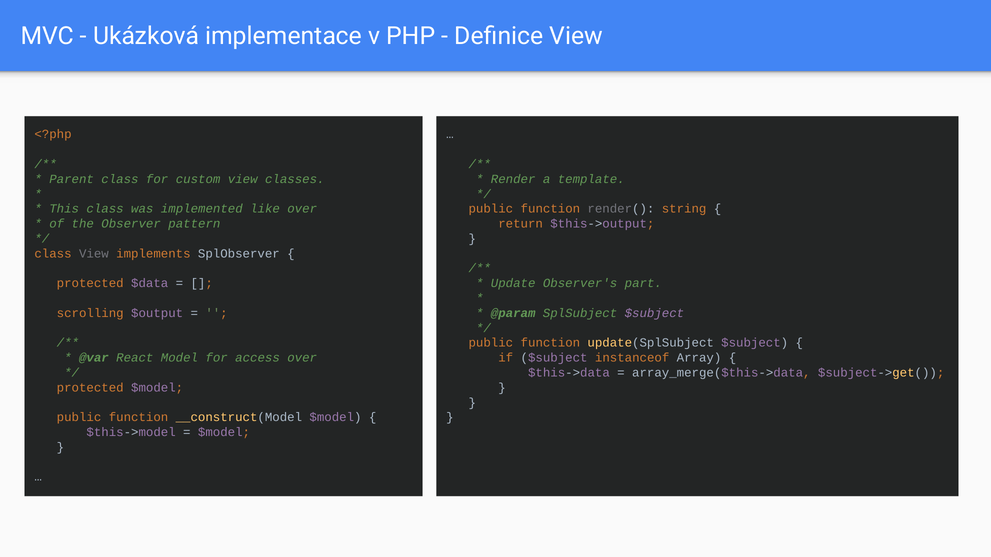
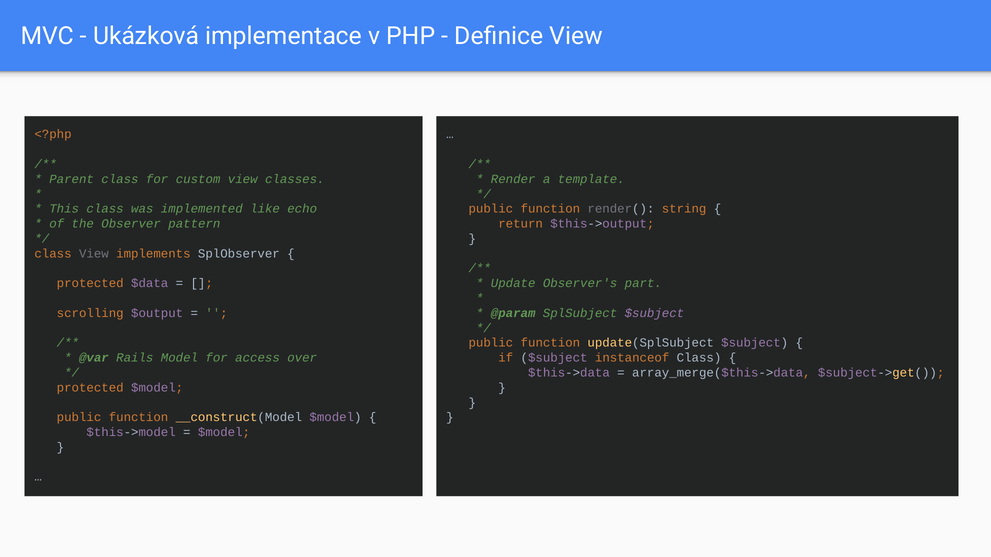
like over: over -> echo
React: React -> Rails
instanceof Array: Array -> Class
